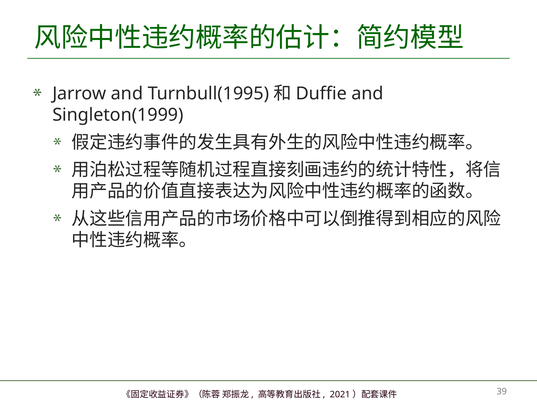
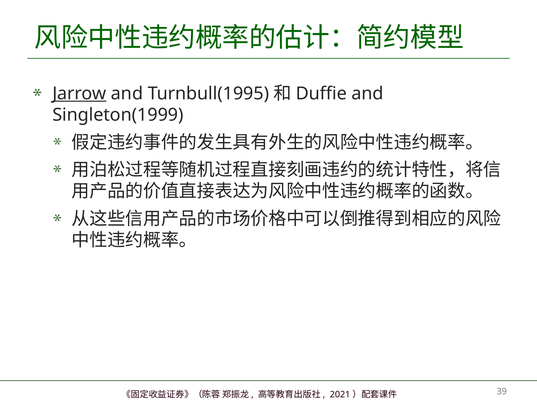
Jarrow underline: none -> present
